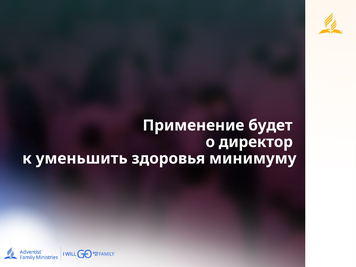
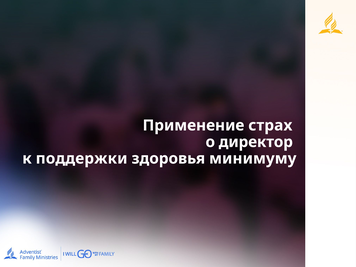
будет: будет -> страх
уменьшить: уменьшить -> поддержки
